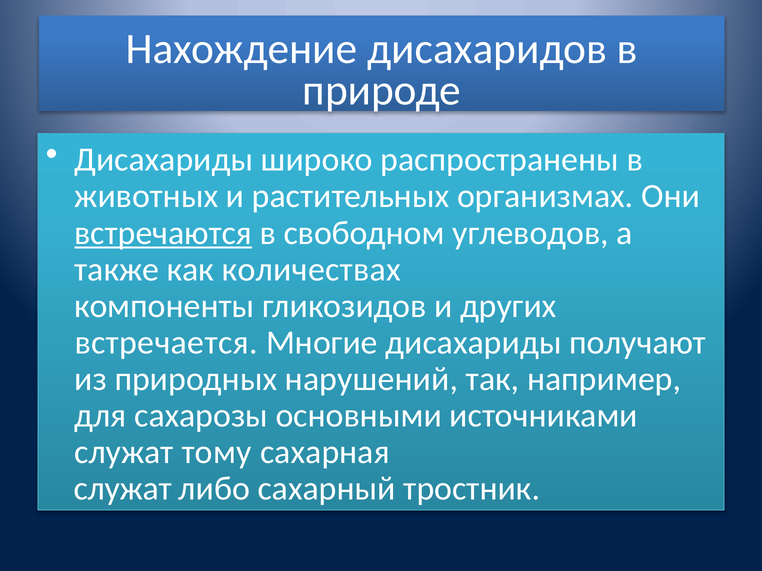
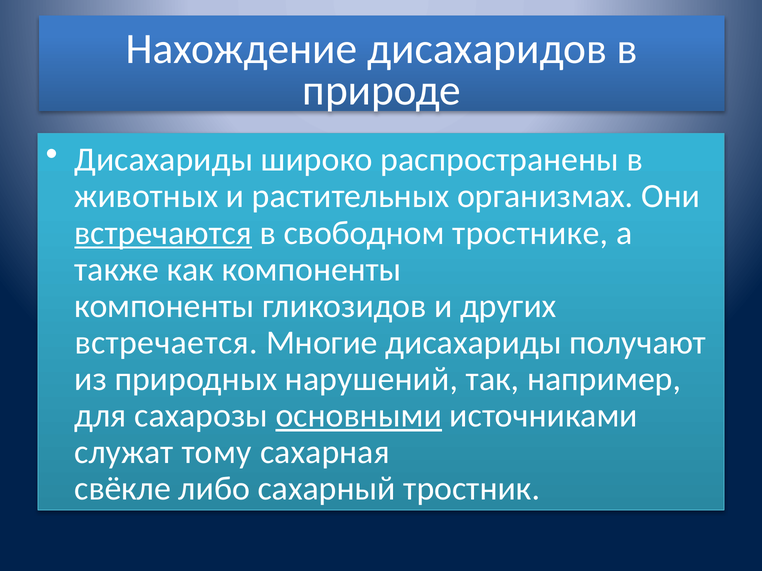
углеводов: углеводов -> тростнике
как количествах: количествах -> компоненты
основными underline: none -> present
служат at (123, 489): служат -> свёкле
